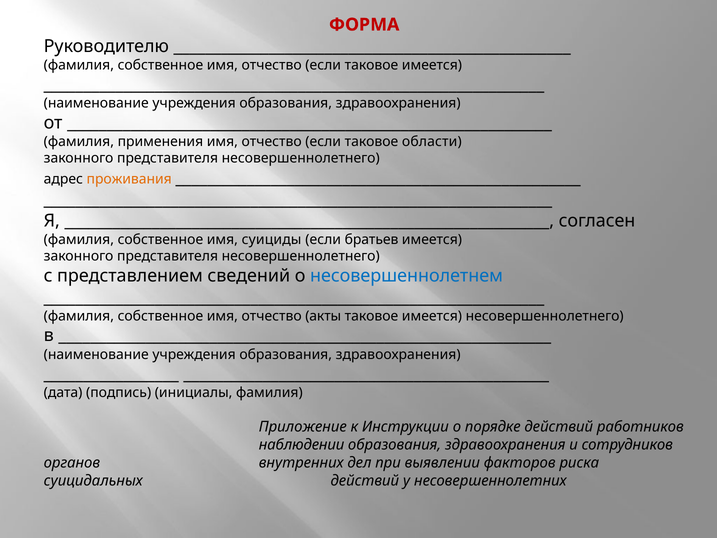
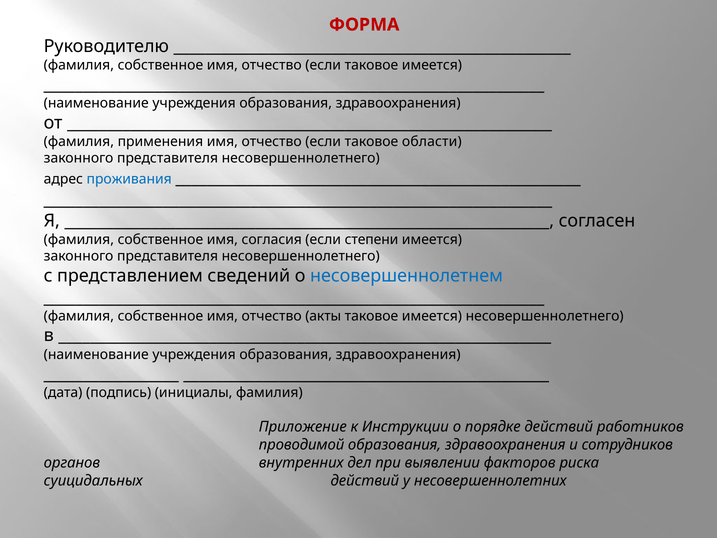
проживания colour: orange -> blue
суициды: суициды -> согласия
братьев: братьев -> степени
наблюдении: наблюдении -> проводимой
